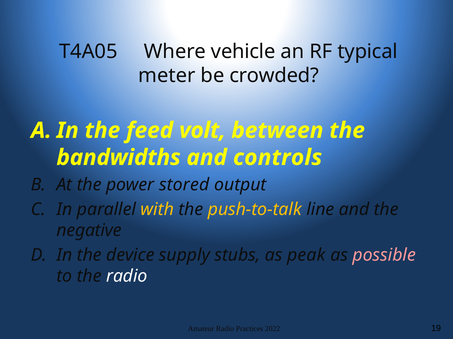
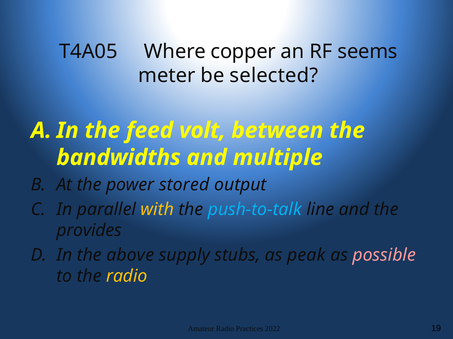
vehicle: vehicle -> copper
typical: typical -> seems
crowded: crowded -> selected
controls: controls -> multiple
push-to-talk colour: yellow -> light blue
negative: negative -> provides
device: device -> above
radio at (127, 277) colour: white -> yellow
